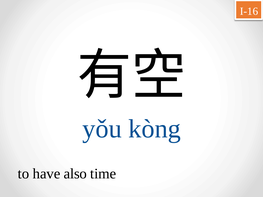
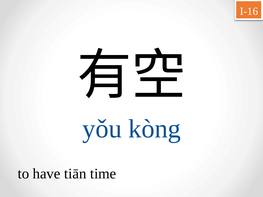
also: also -> tiān
